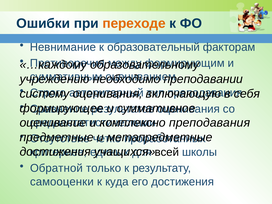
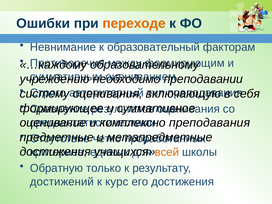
всей colour: black -> orange
Обратной: Обратной -> Обратную
самооценки: самооценки -> достижений
куда: куда -> курс
